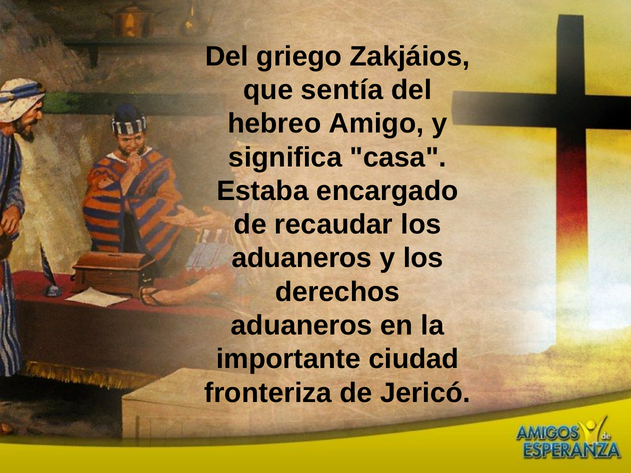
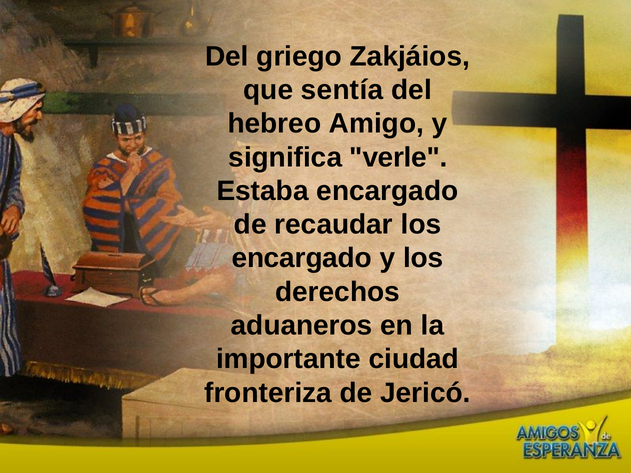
casa: casa -> verle
aduaneros at (302, 258): aduaneros -> encargado
